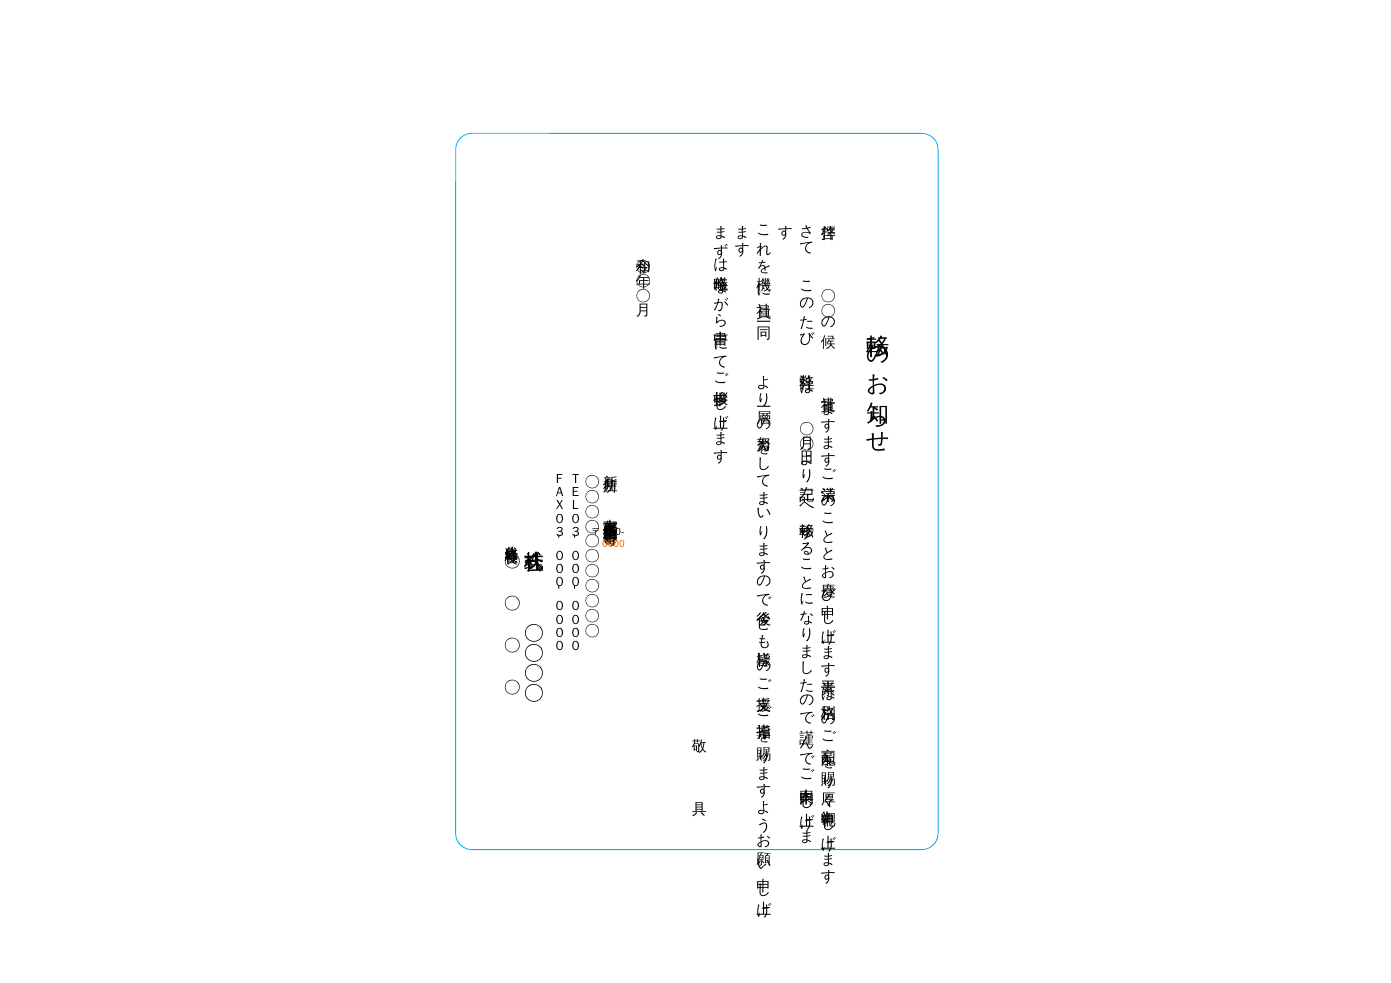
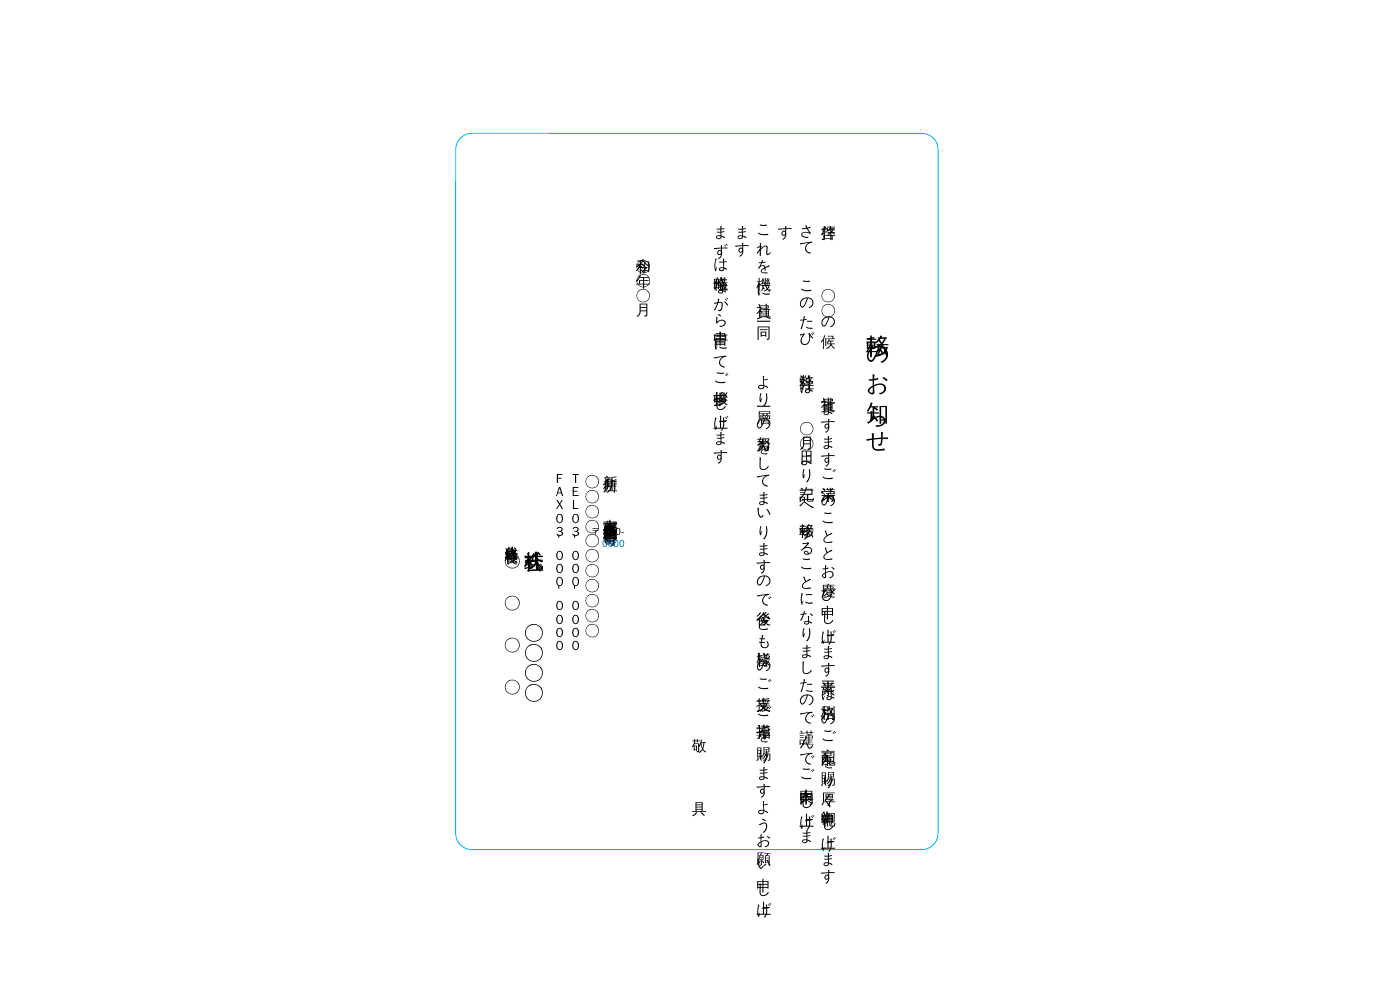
0000 colour: orange -> blue
